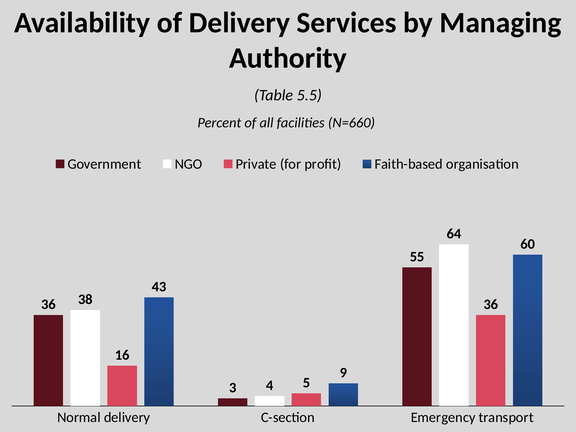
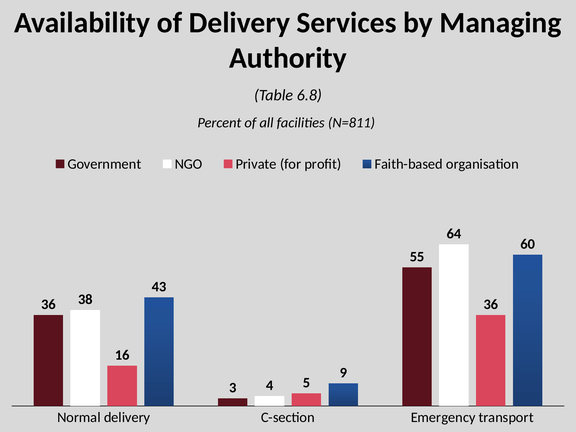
5.5: 5.5 -> 6.8
N=660: N=660 -> N=811
